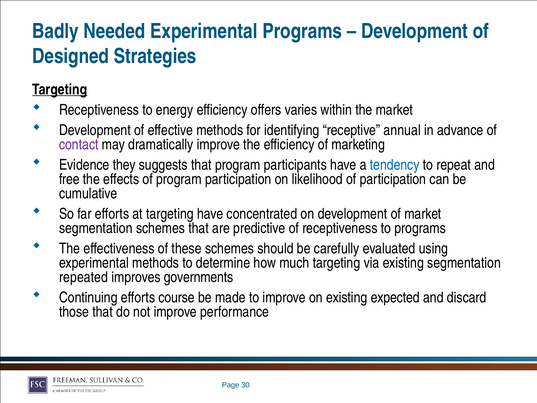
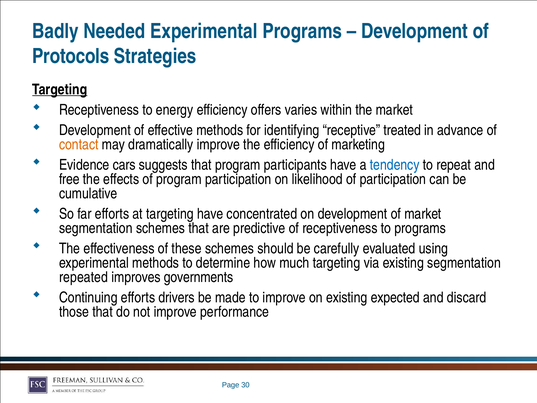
Designed: Designed -> Protocols
annual: annual -> treated
contact colour: purple -> orange
they: they -> cars
course: course -> drivers
